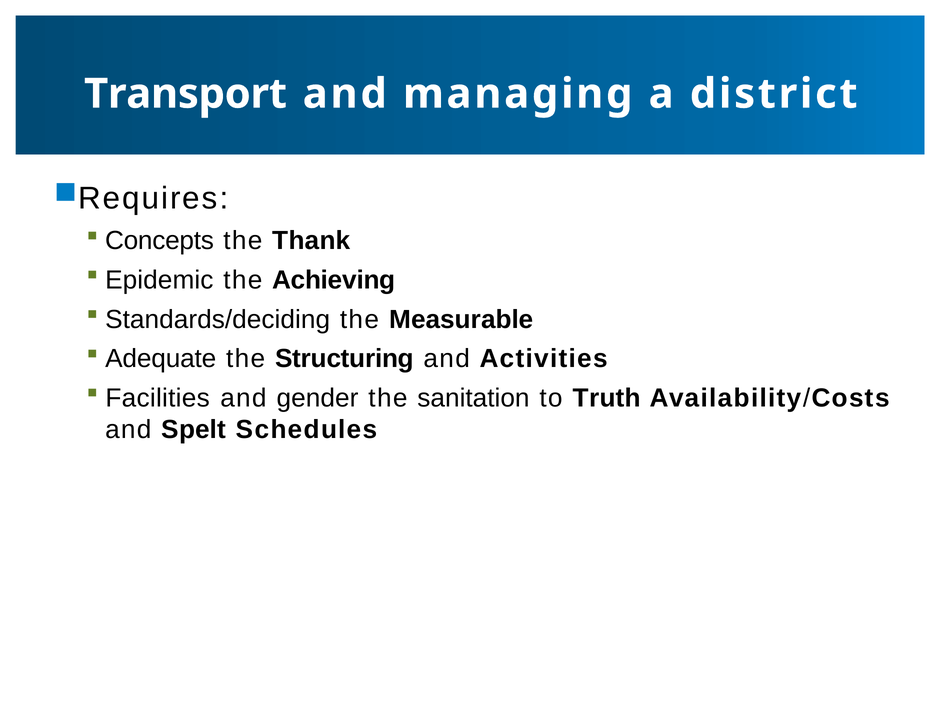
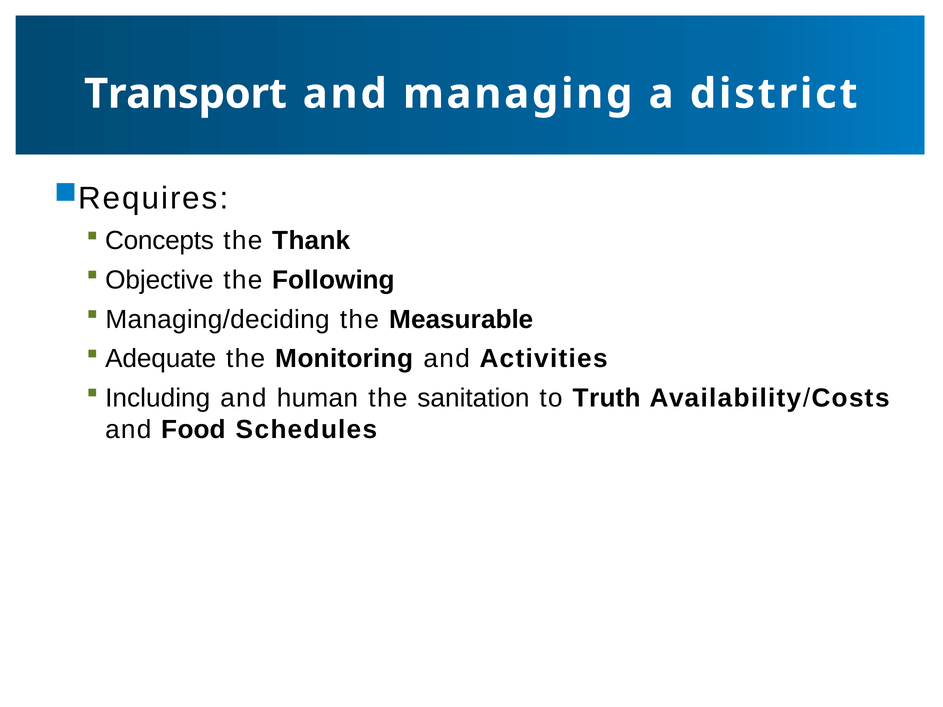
Epidemic: Epidemic -> Objective
Achieving: Achieving -> Following
Standards/deciding: Standards/deciding -> Managing/deciding
Structuring: Structuring -> Monitoring
Facilities: Facilities -> Including
gender: gender -> human
Spelt: Spelt -> Food
